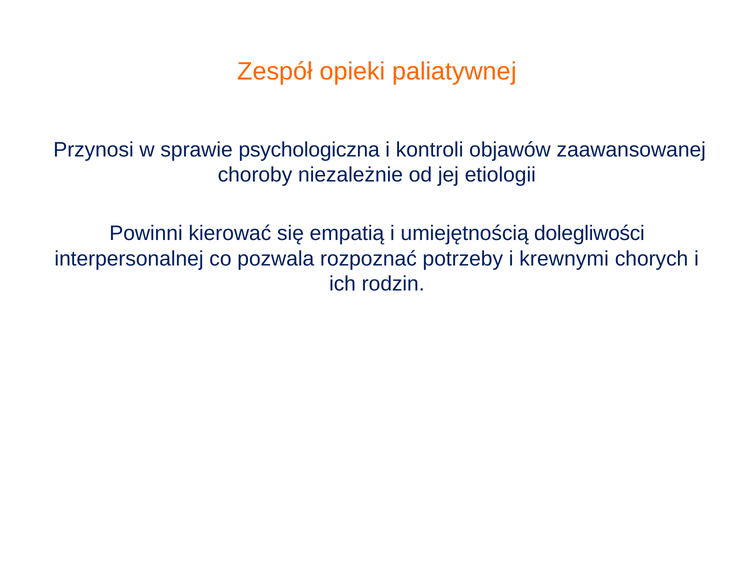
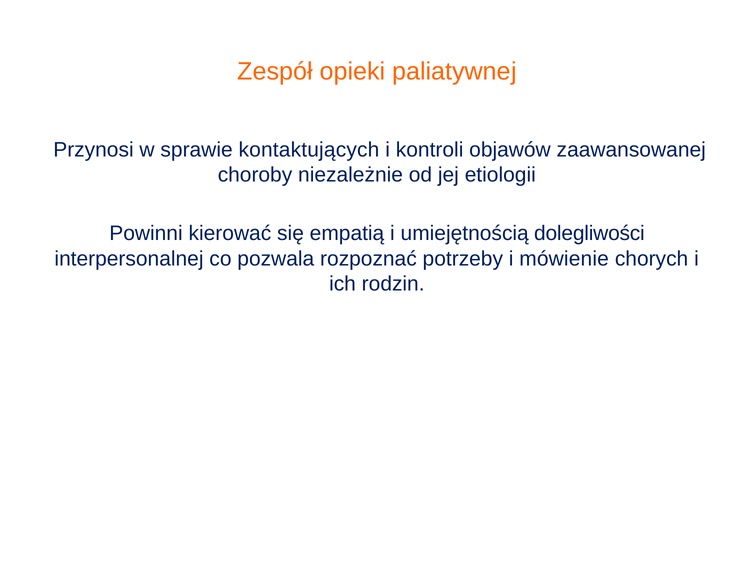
psychologiczna: psychologiczna -> kontaktujących
krewnymi: krewnymi -> mówienie
